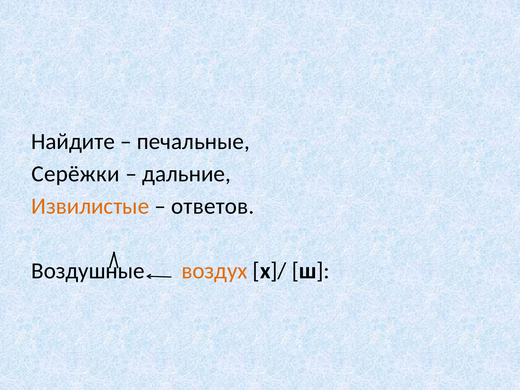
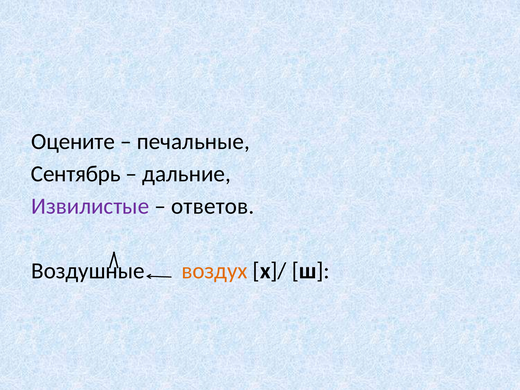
Найдите: Найдите -> Оцените
Серёжки: Серёжки -> Сентябрь
Извилистые colour: orange -> purple
